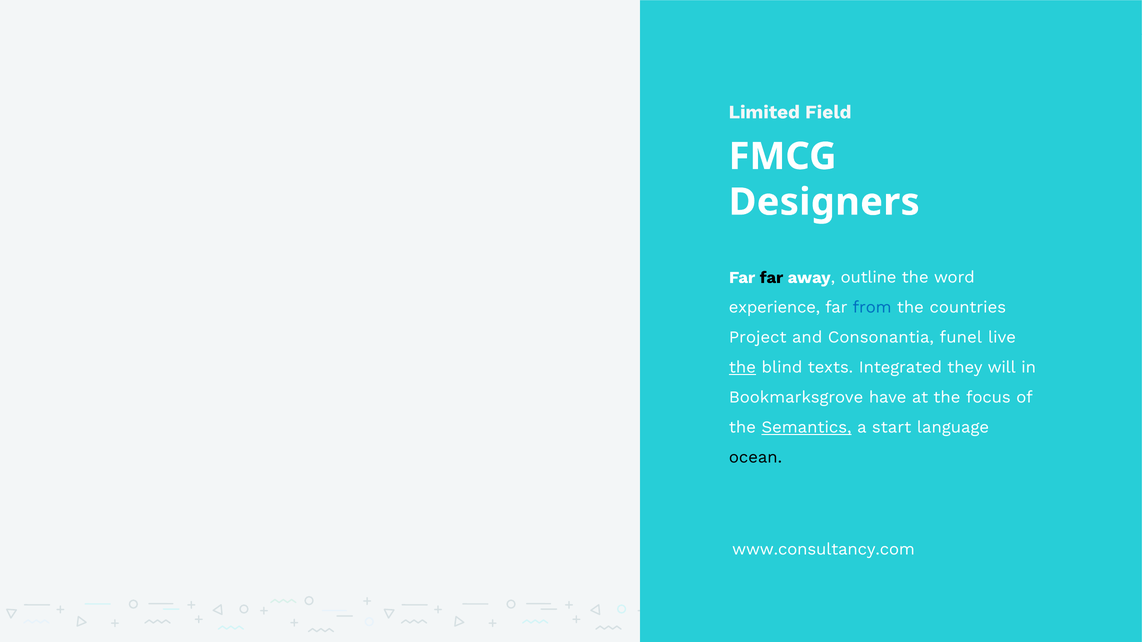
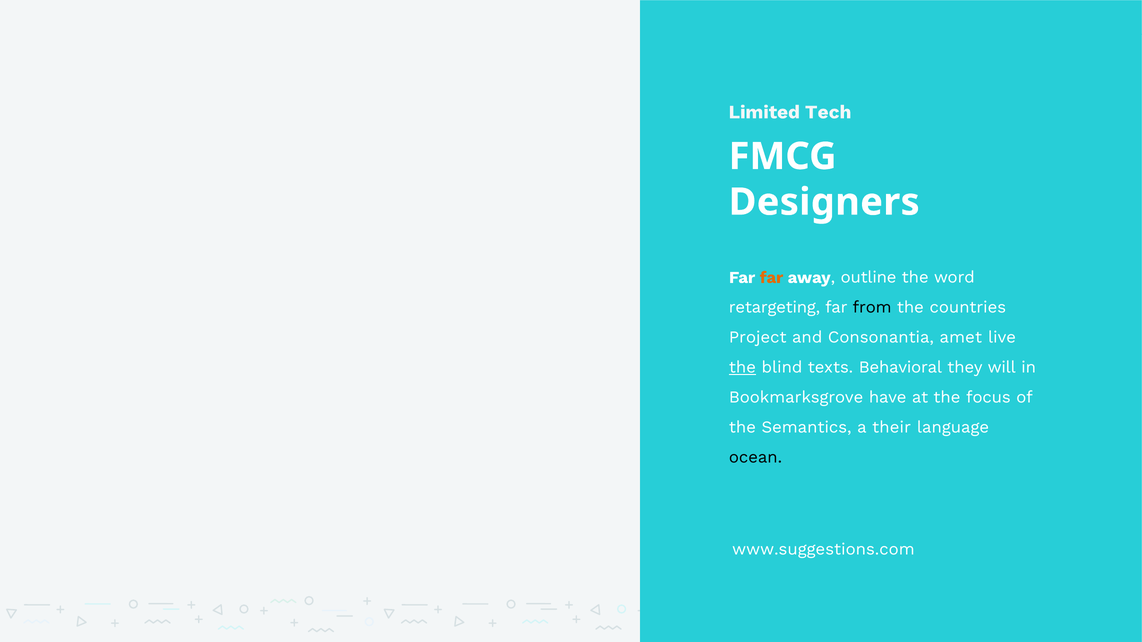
Field: Field -> Tech
far at (771, 278) colour: black -> orange
experience: experience -> retargeting
from colour: blue -> black
funel: funel -> amet
Integrated: Integrated -> Behavioral
Semantics underline: present -> none
start: start -> their
www.consultancy.com: www.consultancy.com -> www.suggestions.com
